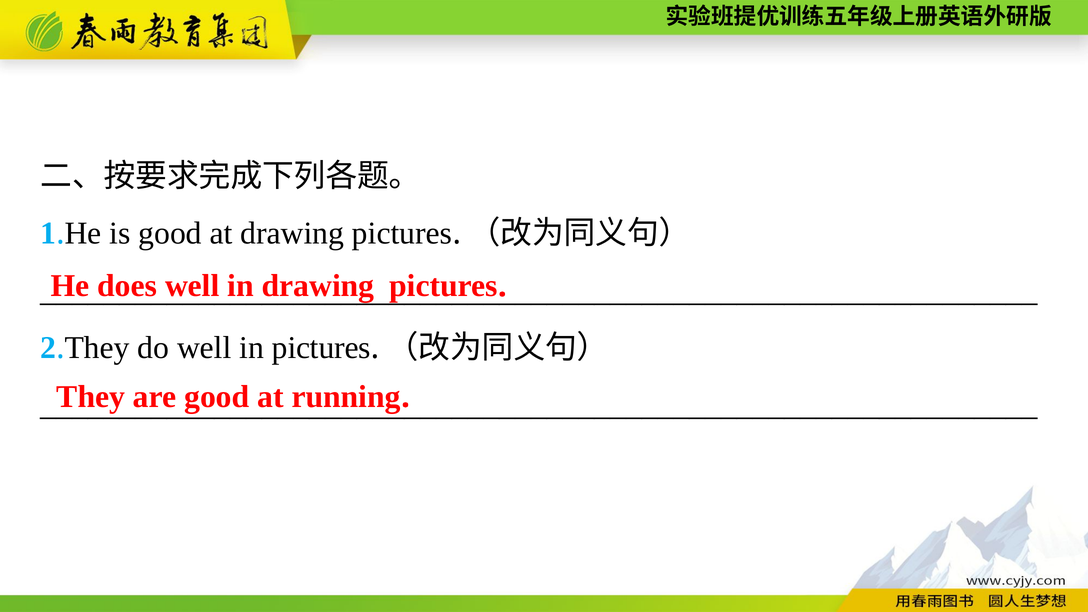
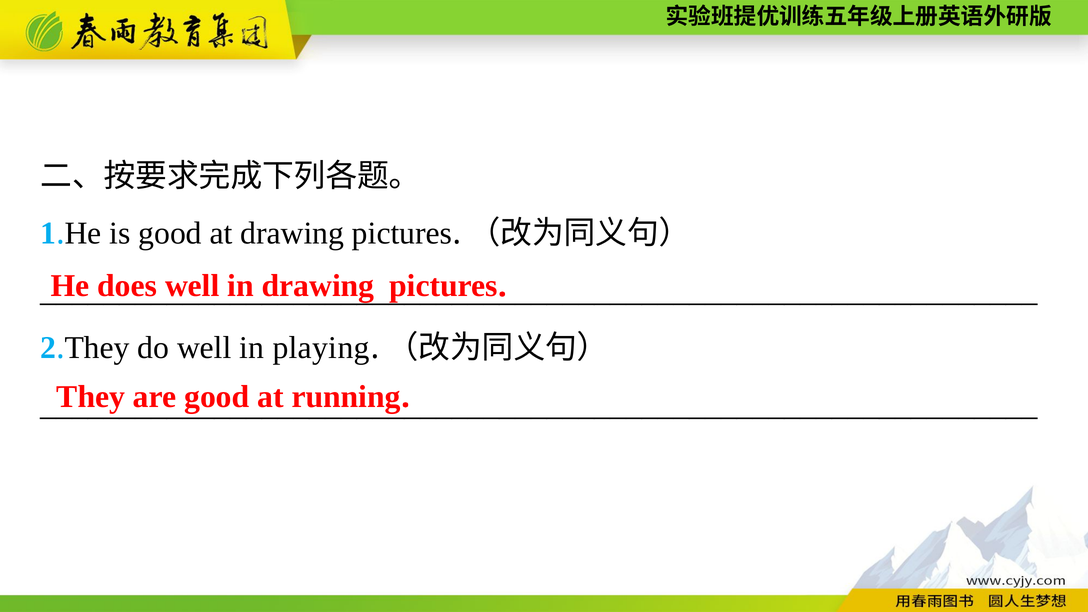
in pictures: pictures -> playing
